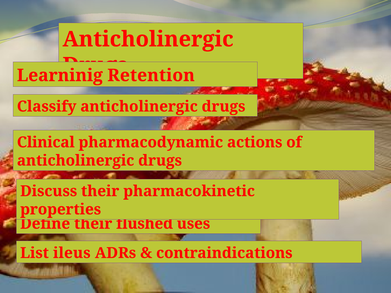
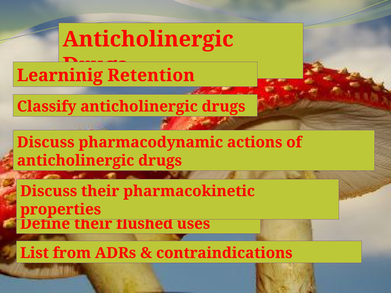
Clinical at (46, 142): Clinical -> Discuss
ileus: ileus -> from
